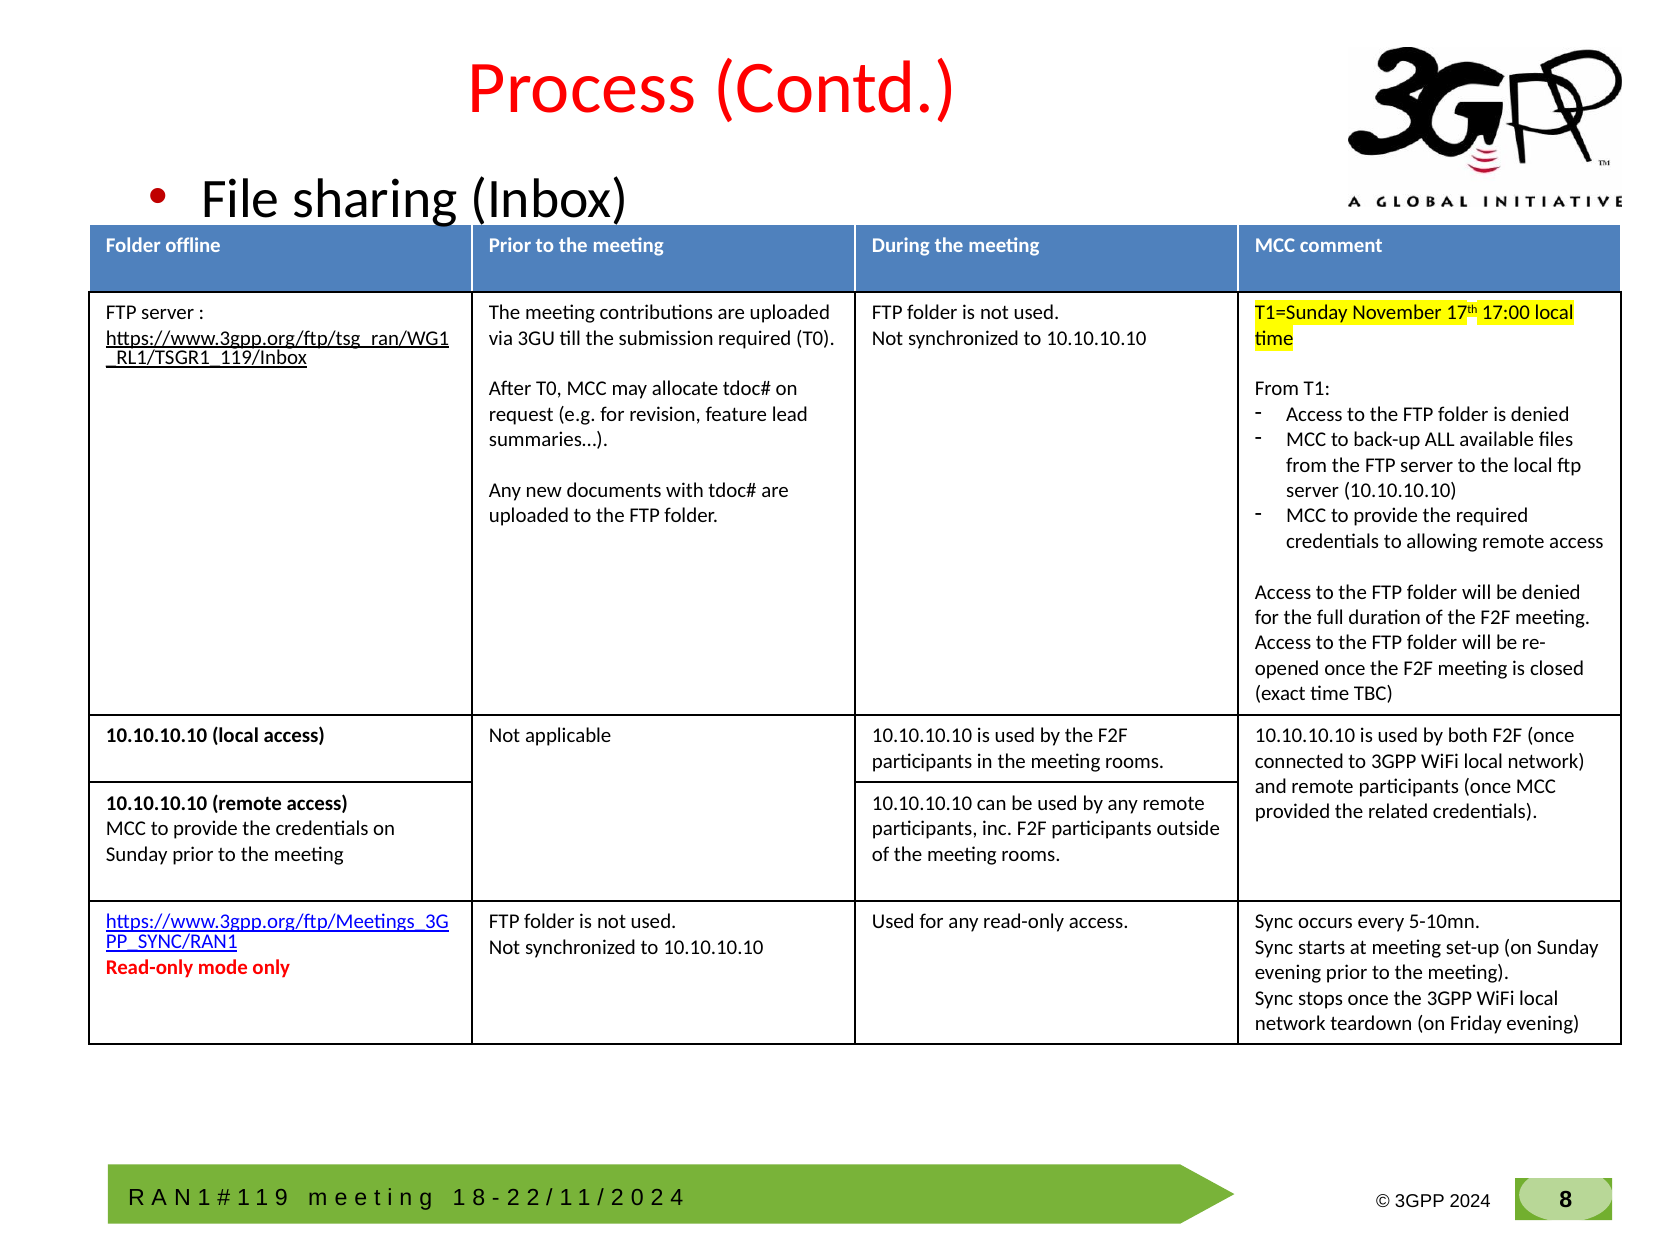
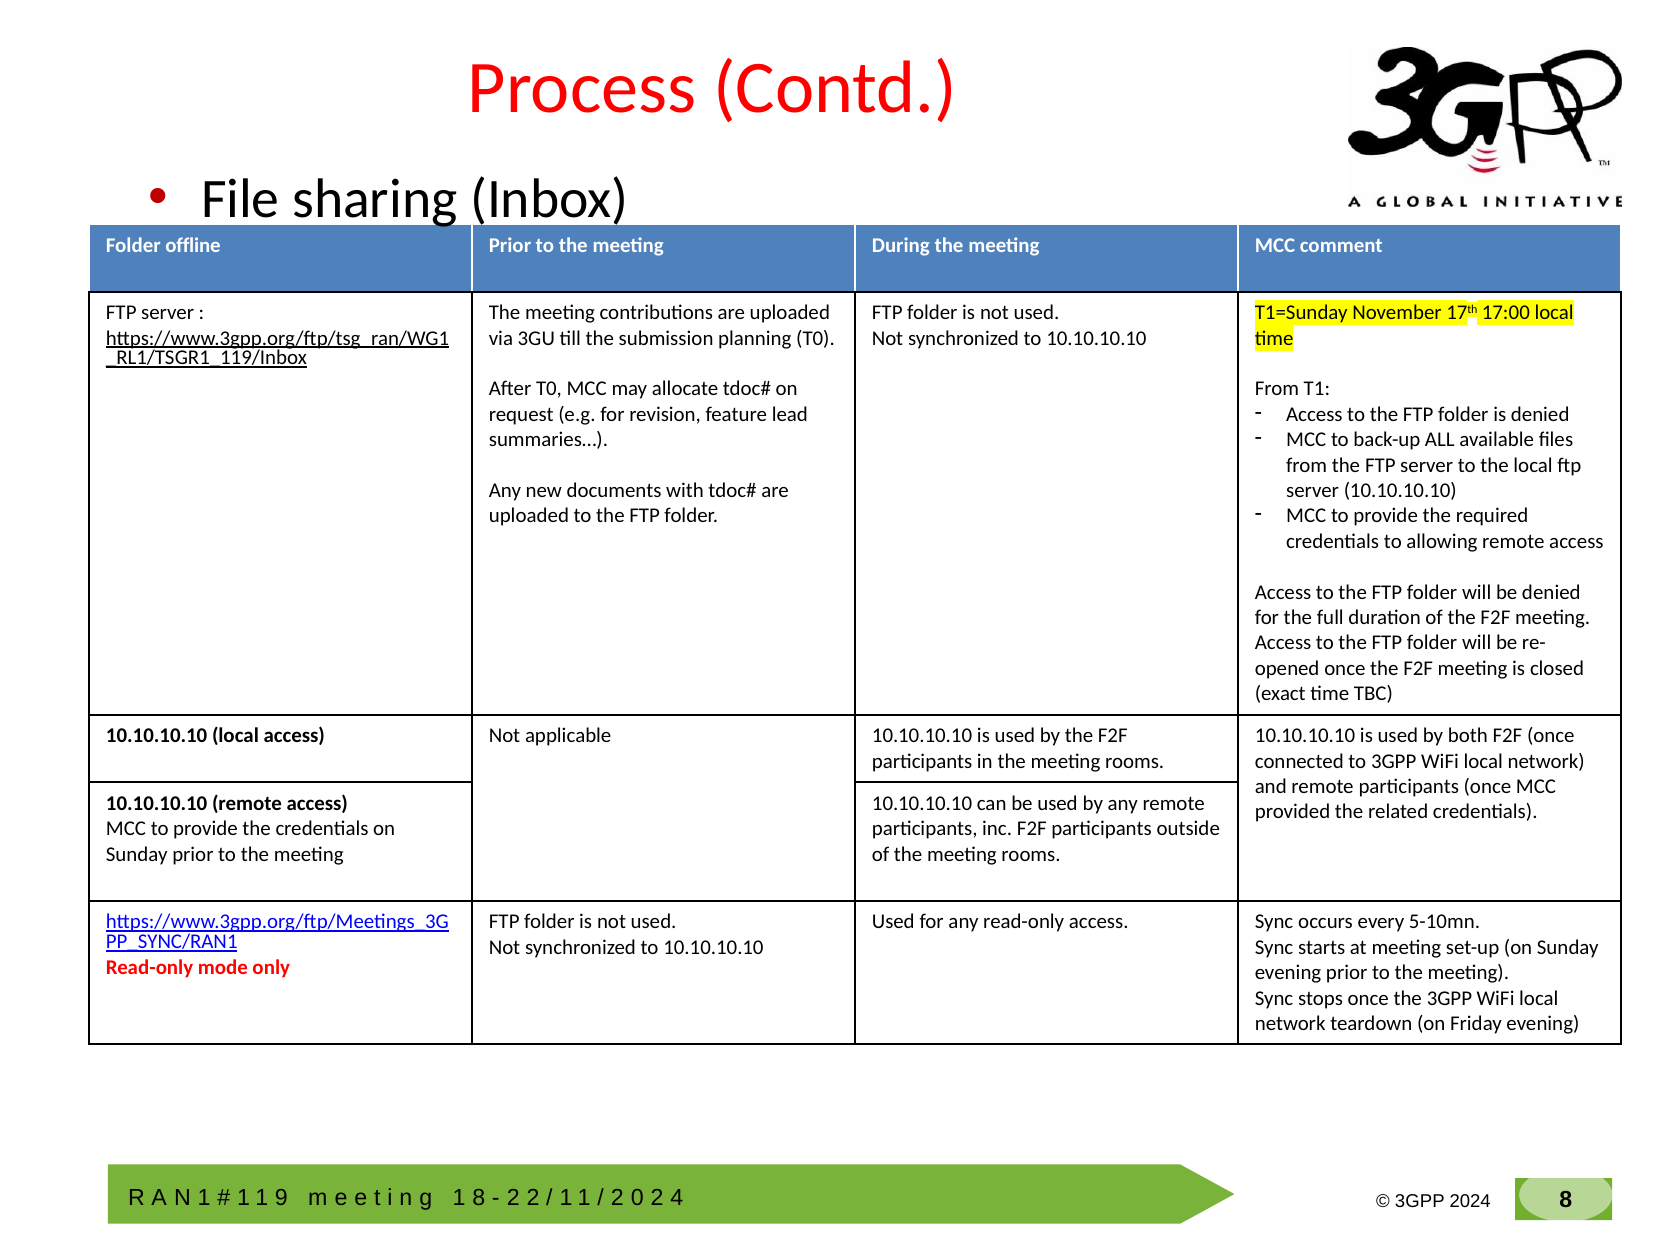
submission required: required -> planning
